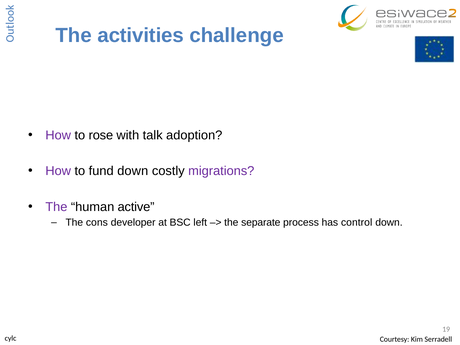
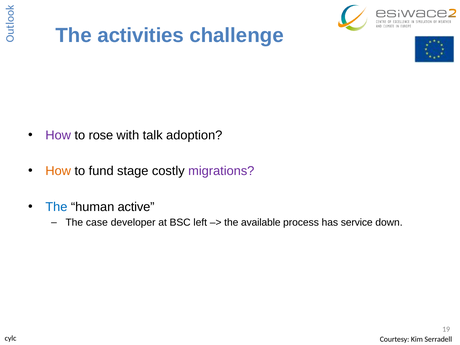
How at (58, 171) colour: purple -> orange
fund down: down -> stage
The at (56, 207) colour: purple -> blue
cons: cons -> case
separate: separate -> available
control: control -> service
